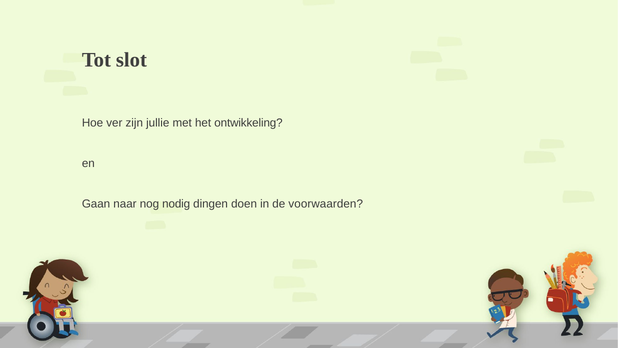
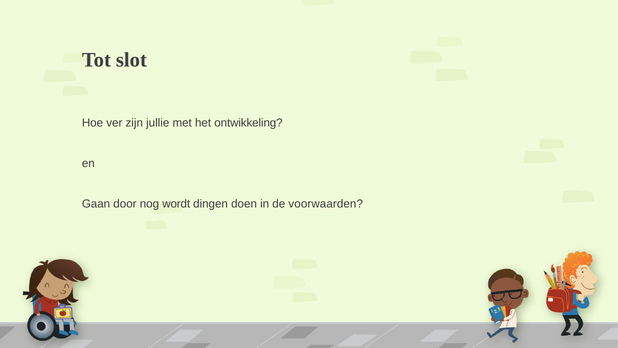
naar: naar -> door
nodig: nodig -> wordt
